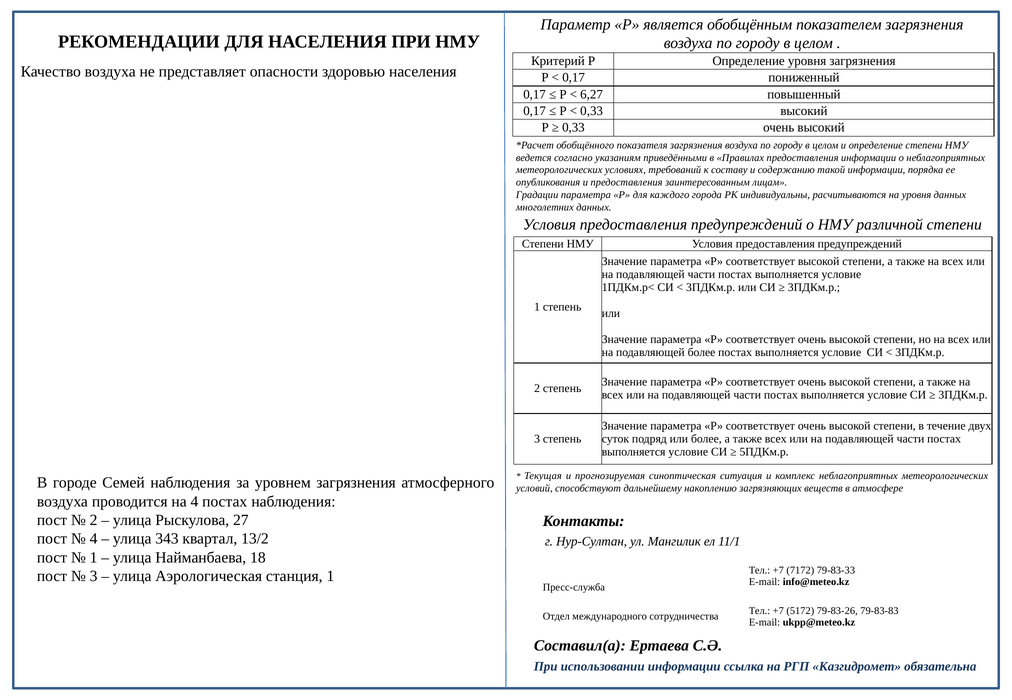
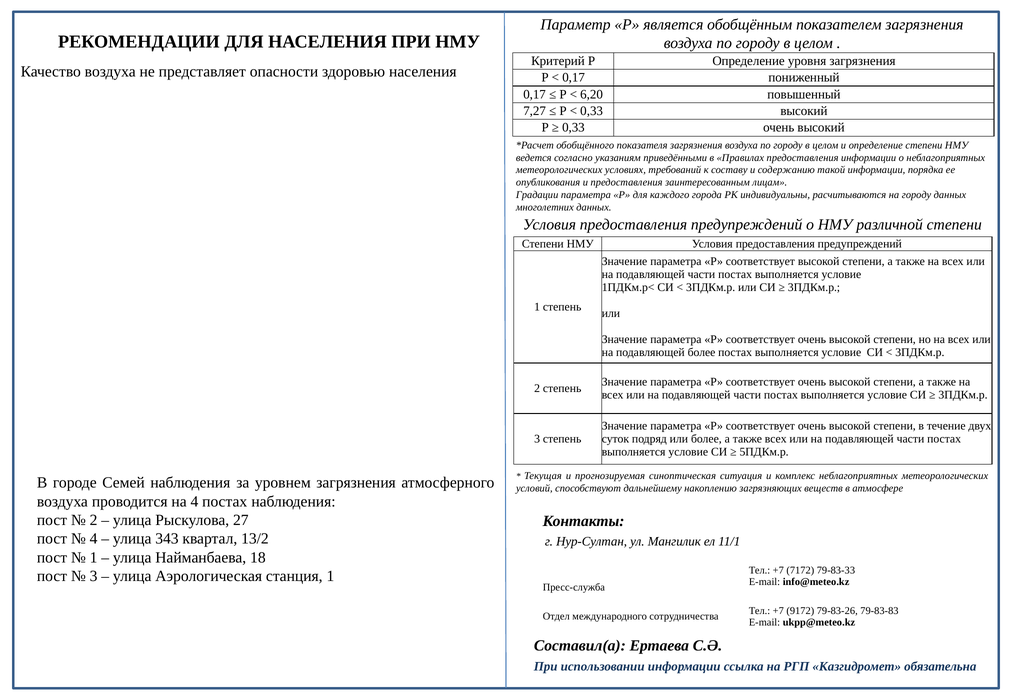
6,27: 6,27 -> 6,20
0,17 at (535, 111): 0,17 -> 7,27
на уровня: уровня -> городу
5172: 5172 -> 9172
